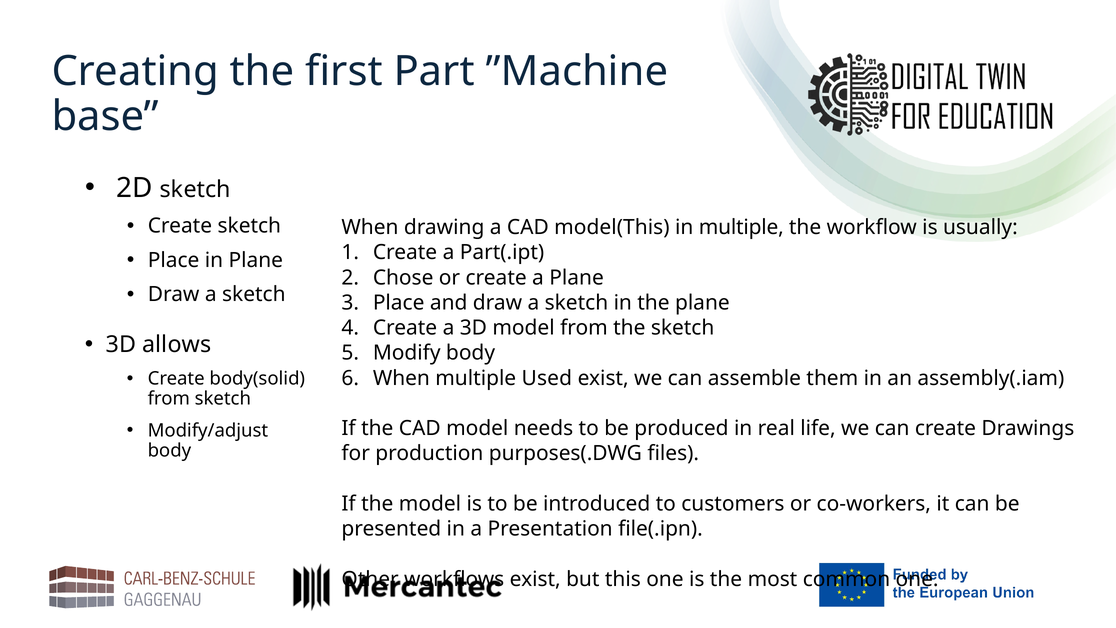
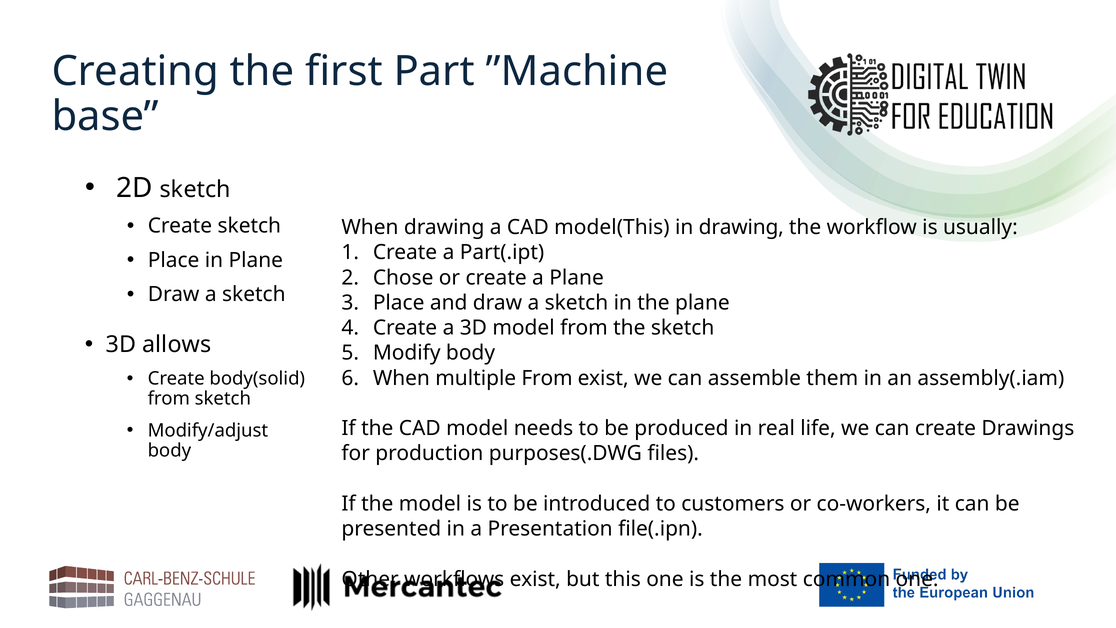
in multiple: multiple -> drawing
multiple Used: Used -> From
